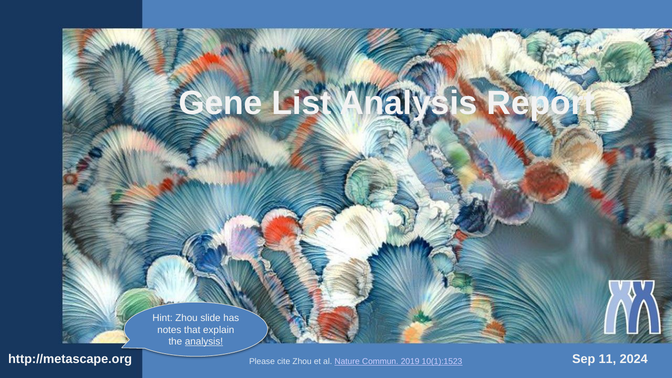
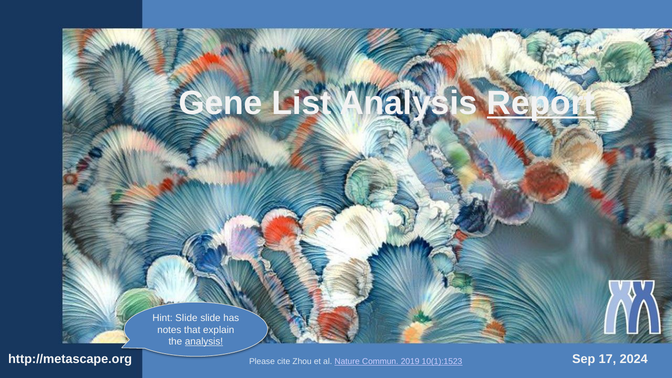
Report underline: none -> present
Hint Zhou: Zhou -> Slide
11: 11 -> 17
